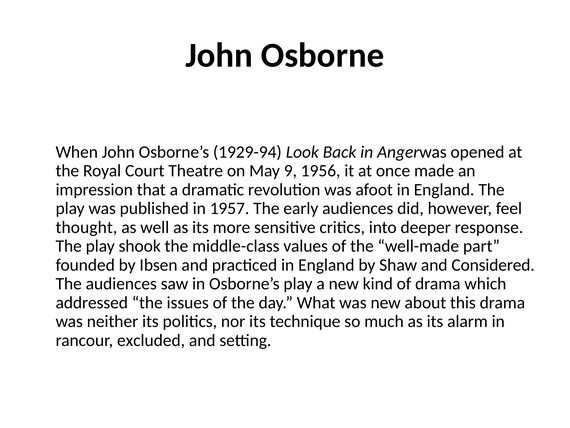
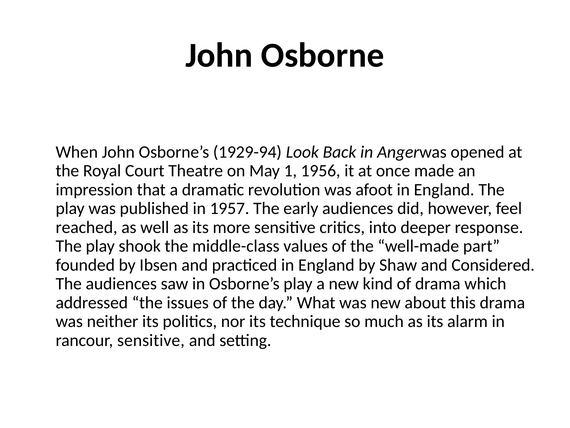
9: 9 -> 1
thought: thought -> reached
rancour excluded: excluded -> sensitive
